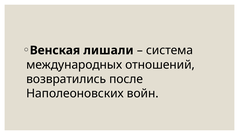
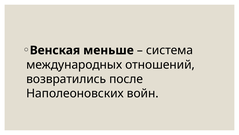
лишали: лишали -> меньше
